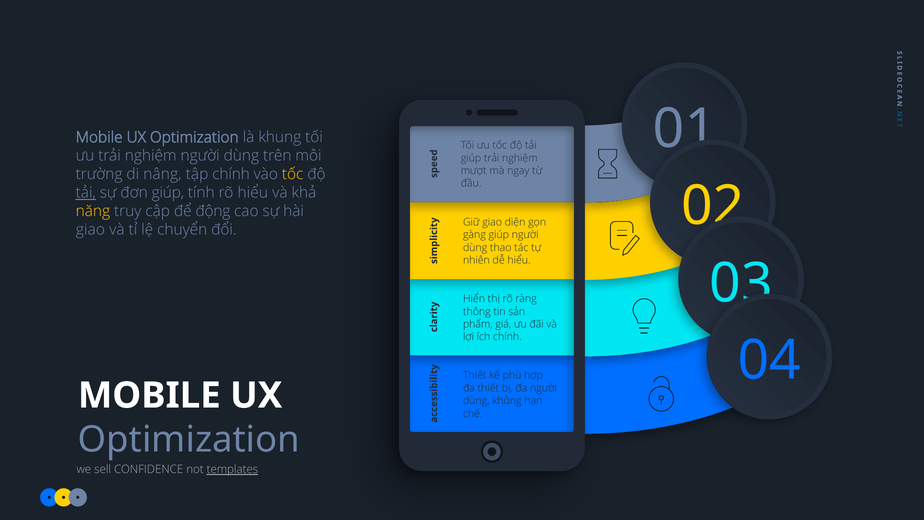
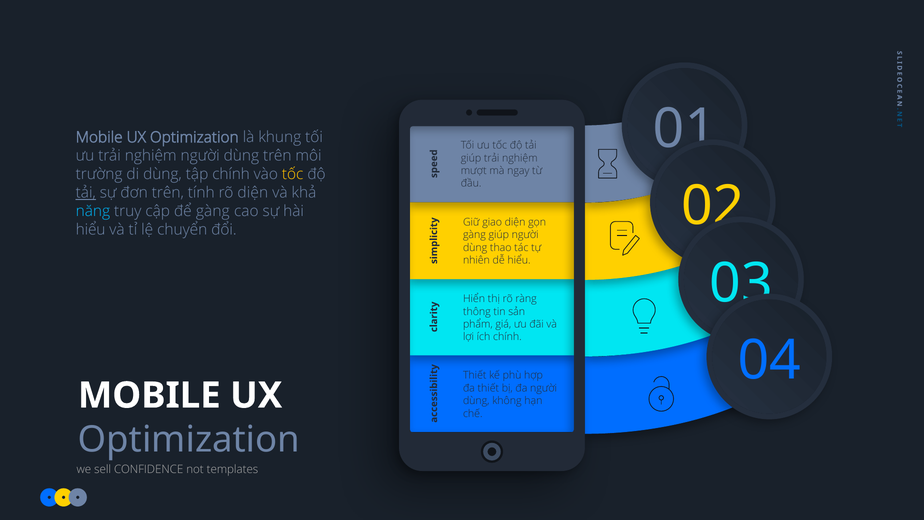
di nâng: nâng -> dùng
đơn giúp: giúp -> trên
rõ hiểu: hiểu -> diện
năng colour: yellow -> light blue
để động: động -> gàng
giao at (90, 230): giao -> hiểu
templates underline: present -> none
